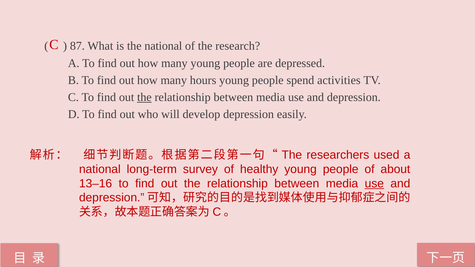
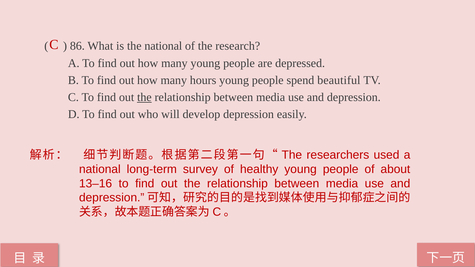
87: 87 -> 86
activities: activities -> beautiful
use at (374, 184) underline: present -> none
